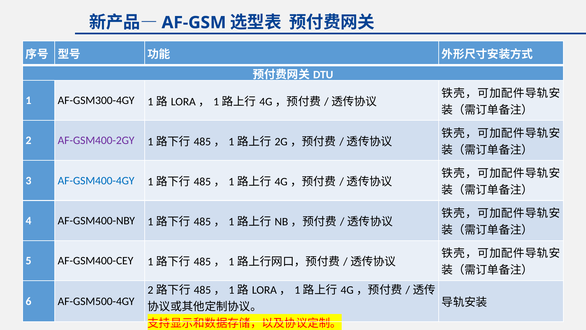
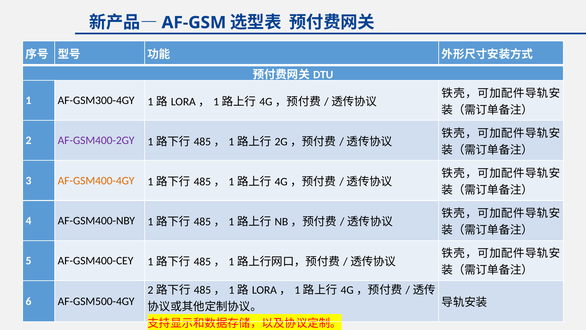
AF-GSM400-4GY colour: blue -> orange
